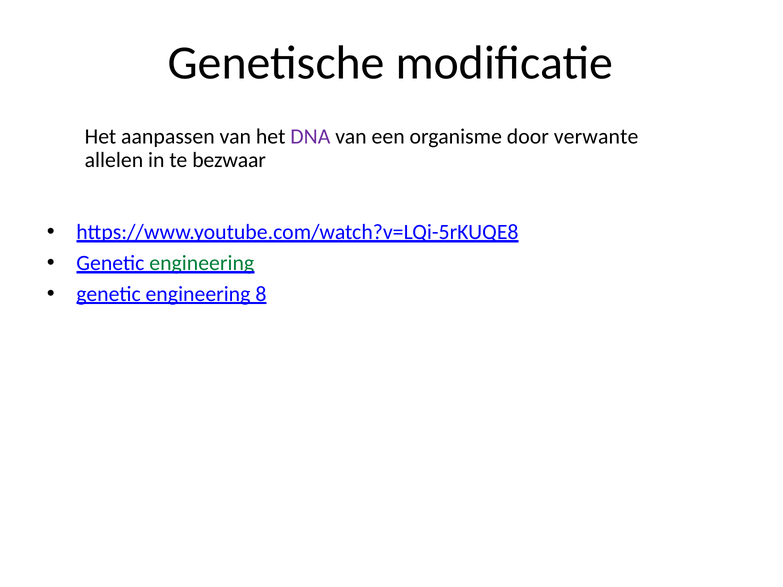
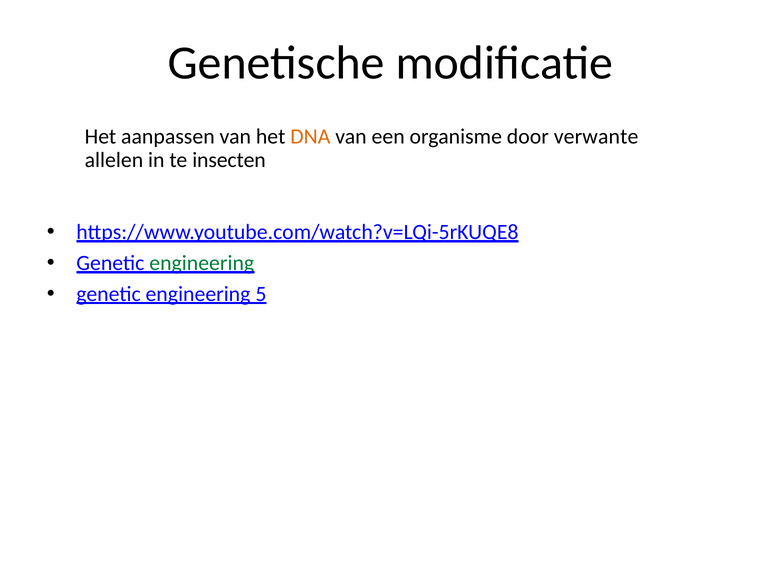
DNA colour: purple -> orange
bezwaar: bezwaar -> insecten
8: 8 -> 5
